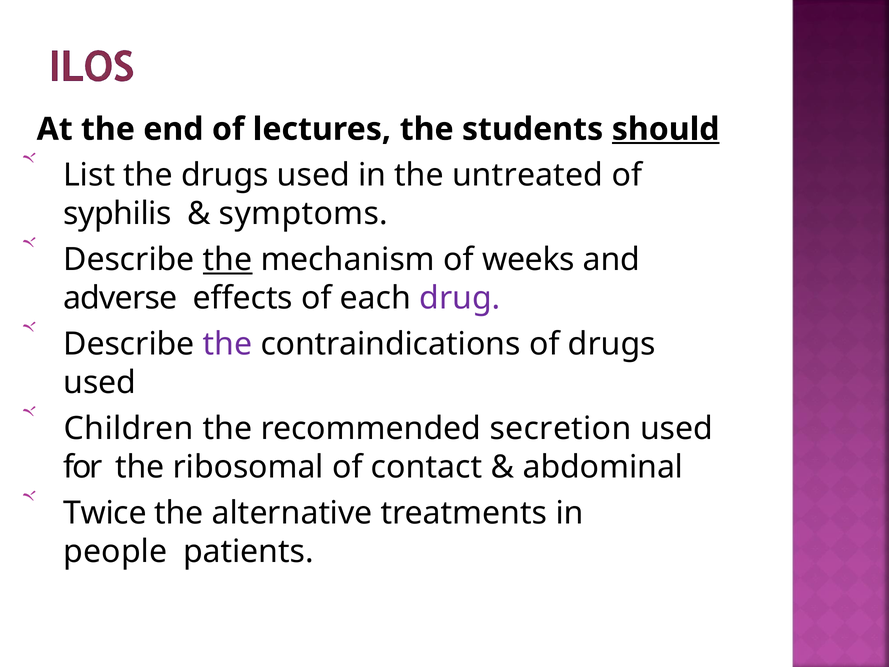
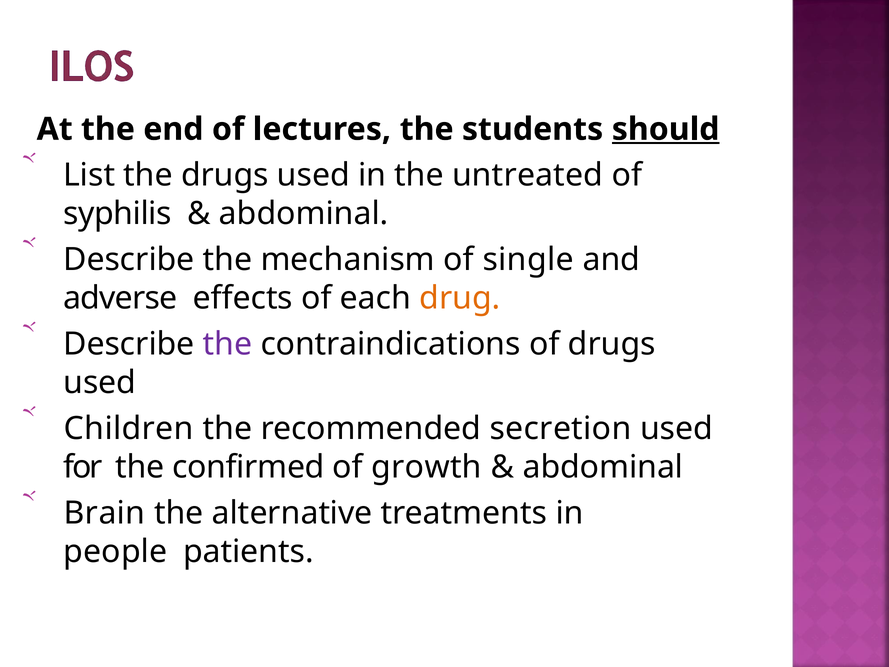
symptoms at (304, 214): symptoms -> abdominal
the at (228, 260) underline: present -> none
weeks: weeks -> single
drug colour: purple -> orange
ribosomal: ribosomal -> confirmed
contact: contact -> growth
Twice: Twice -> Brain
